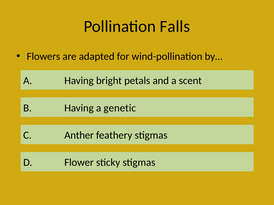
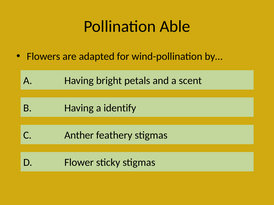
Falls: Falls -> Able
genetic: genetic -> identify
